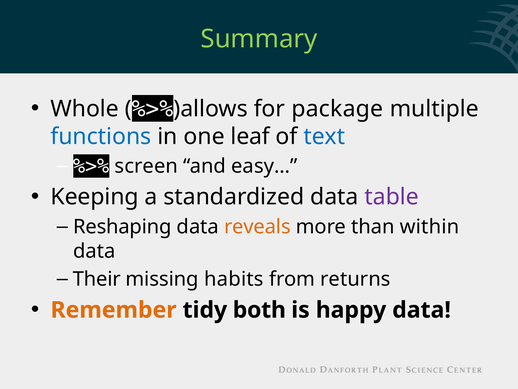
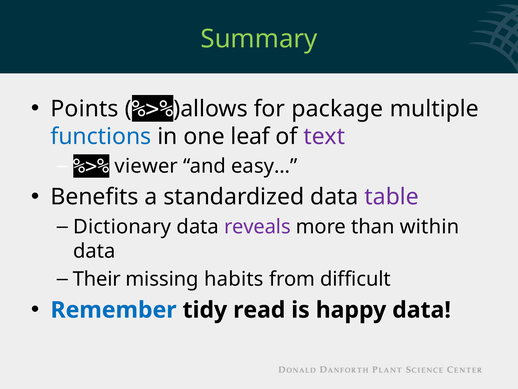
Whole: Whole -> Points
text colour: blue -> purple
screen: screen -> viewer
Keeping: Keeping -> Benefits
Reshaping: Reshaping -> Dictionary
reveals colour: orange -> purple
returns: returns -> difficult
Remember colour: orange -> blue
both: both -> read
